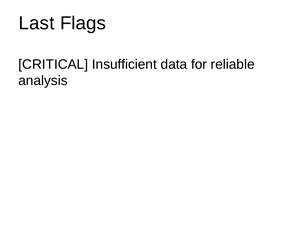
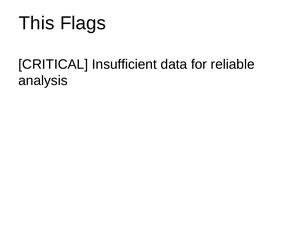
Last: Last -> This
